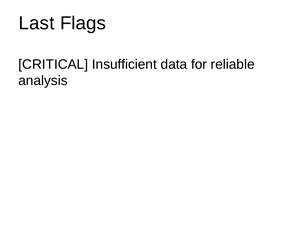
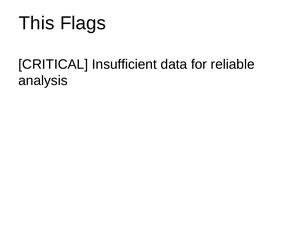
Last: Last -> This
